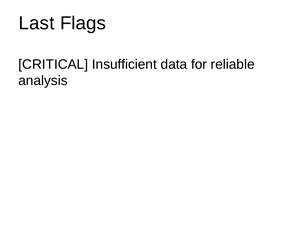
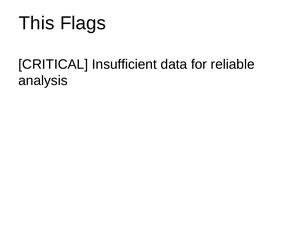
Last: Last -> This
